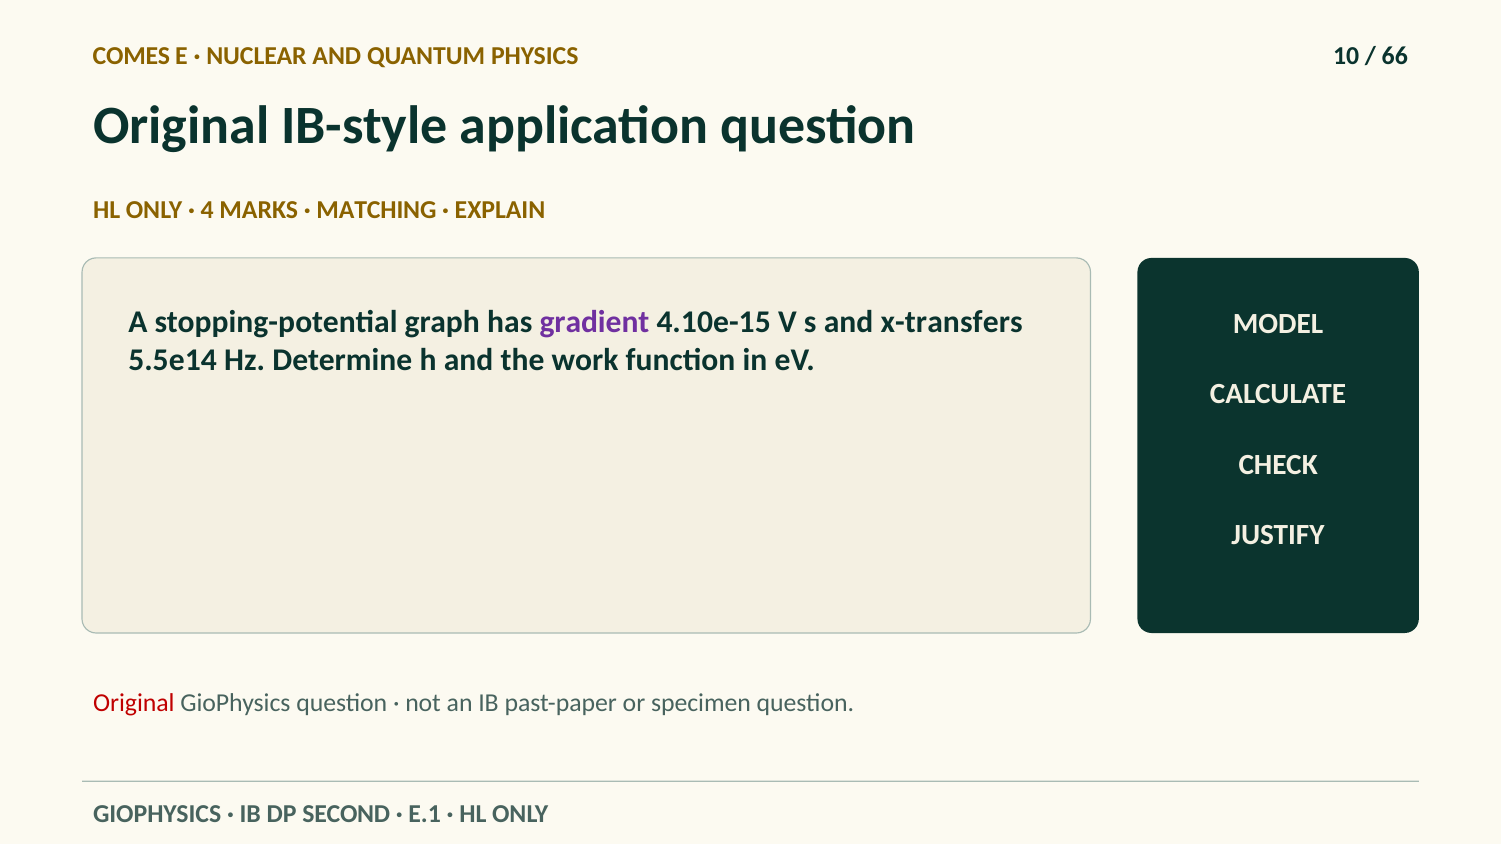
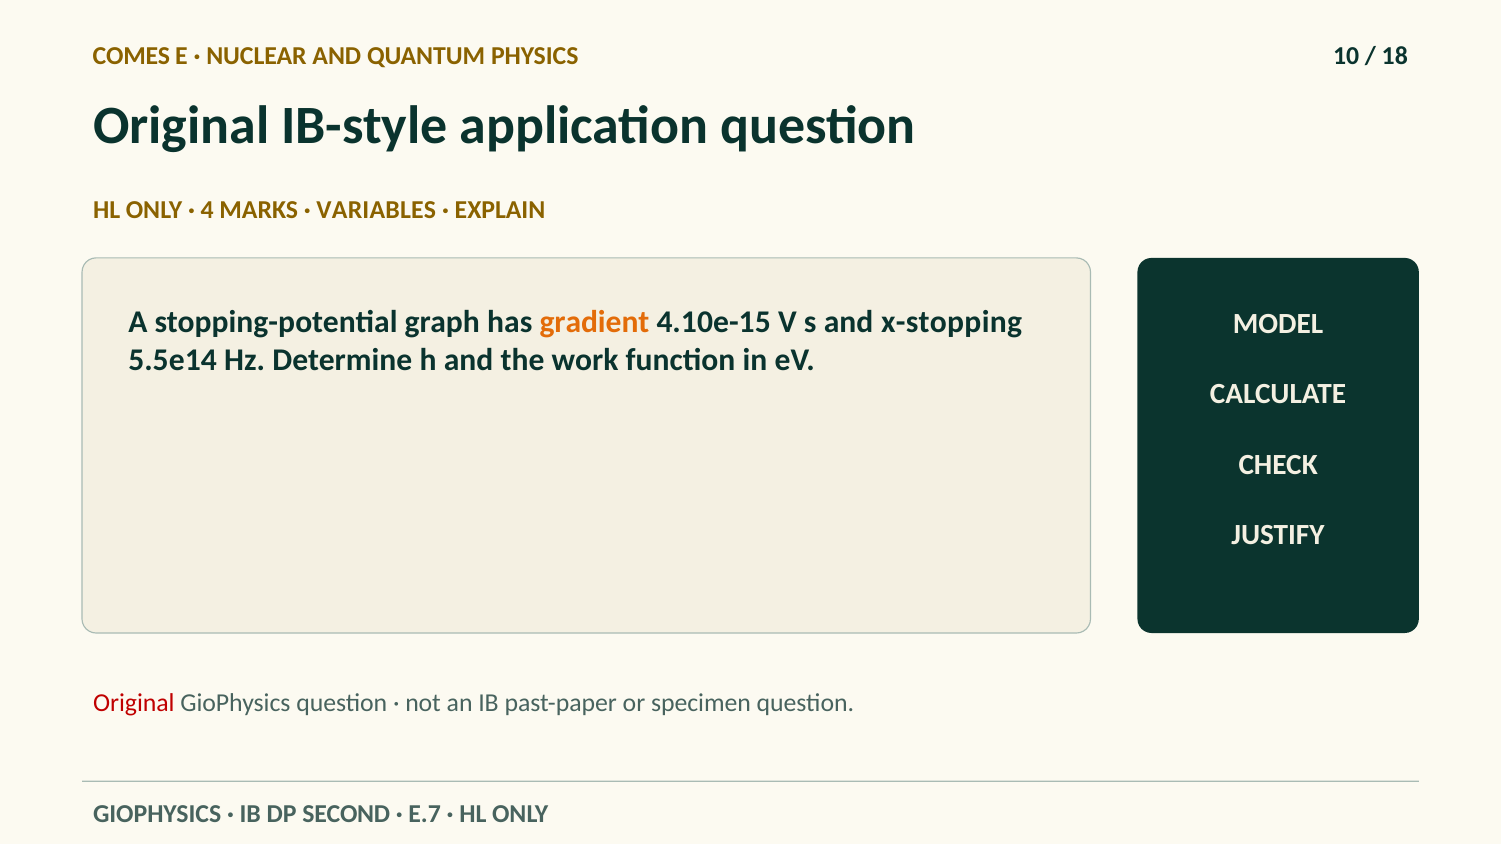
66: 66 -> 18
MATCHING: MATCHING -> VARIABLES
gradient colour: purple -> orange
x-transfers: x-transfers -> x-stopping
E.1: E.1 -> E.7
